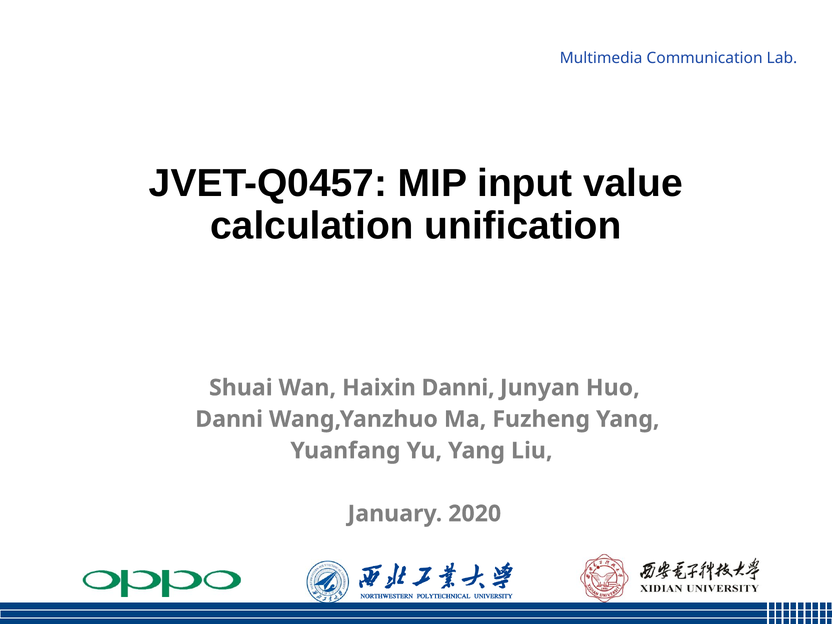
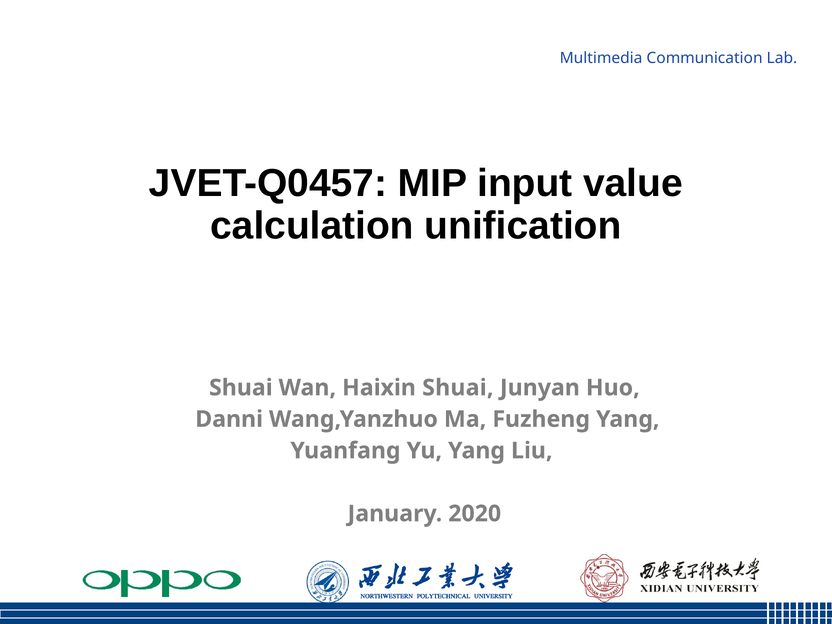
Haixin Danni: Danni -> Shuai
